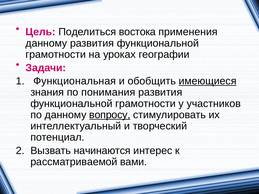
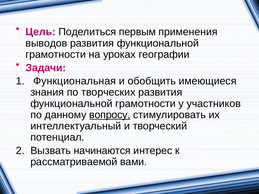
востока: востока -> первым
данному at (46, 43): данному -> выводов
имеющиеся underline: present -> none
понимания: понимания -> творческих
